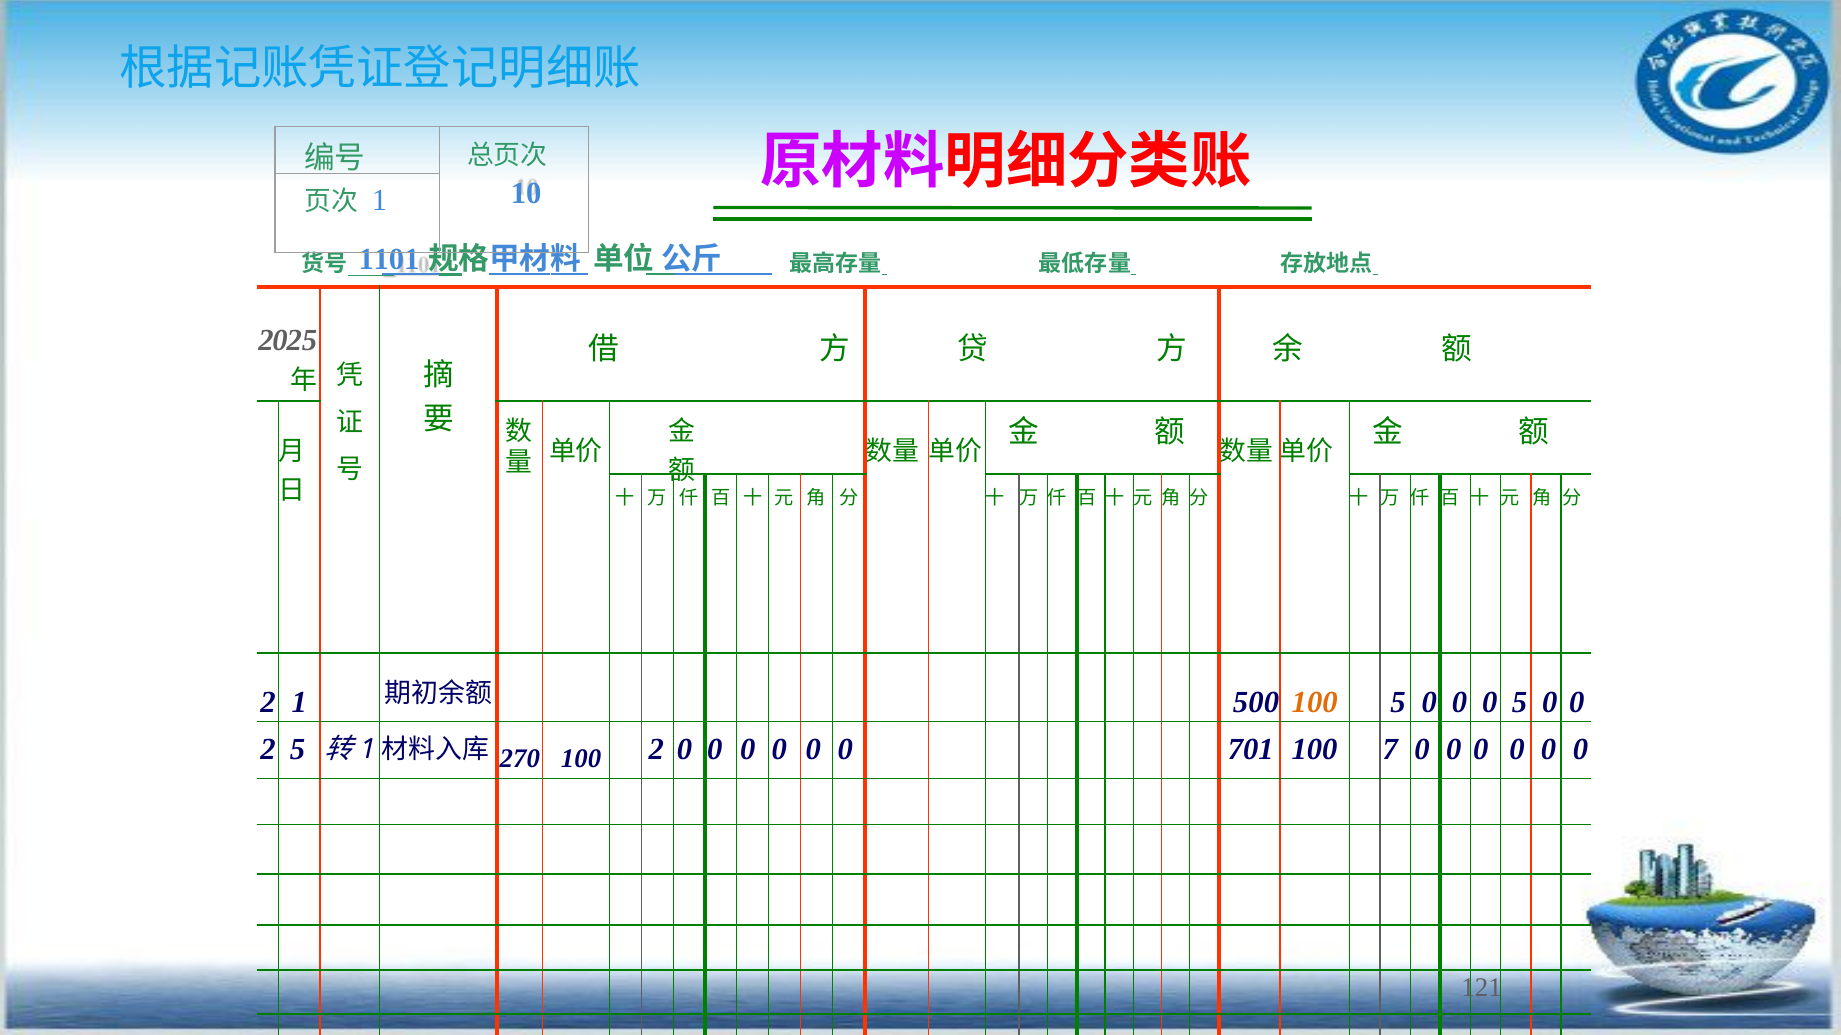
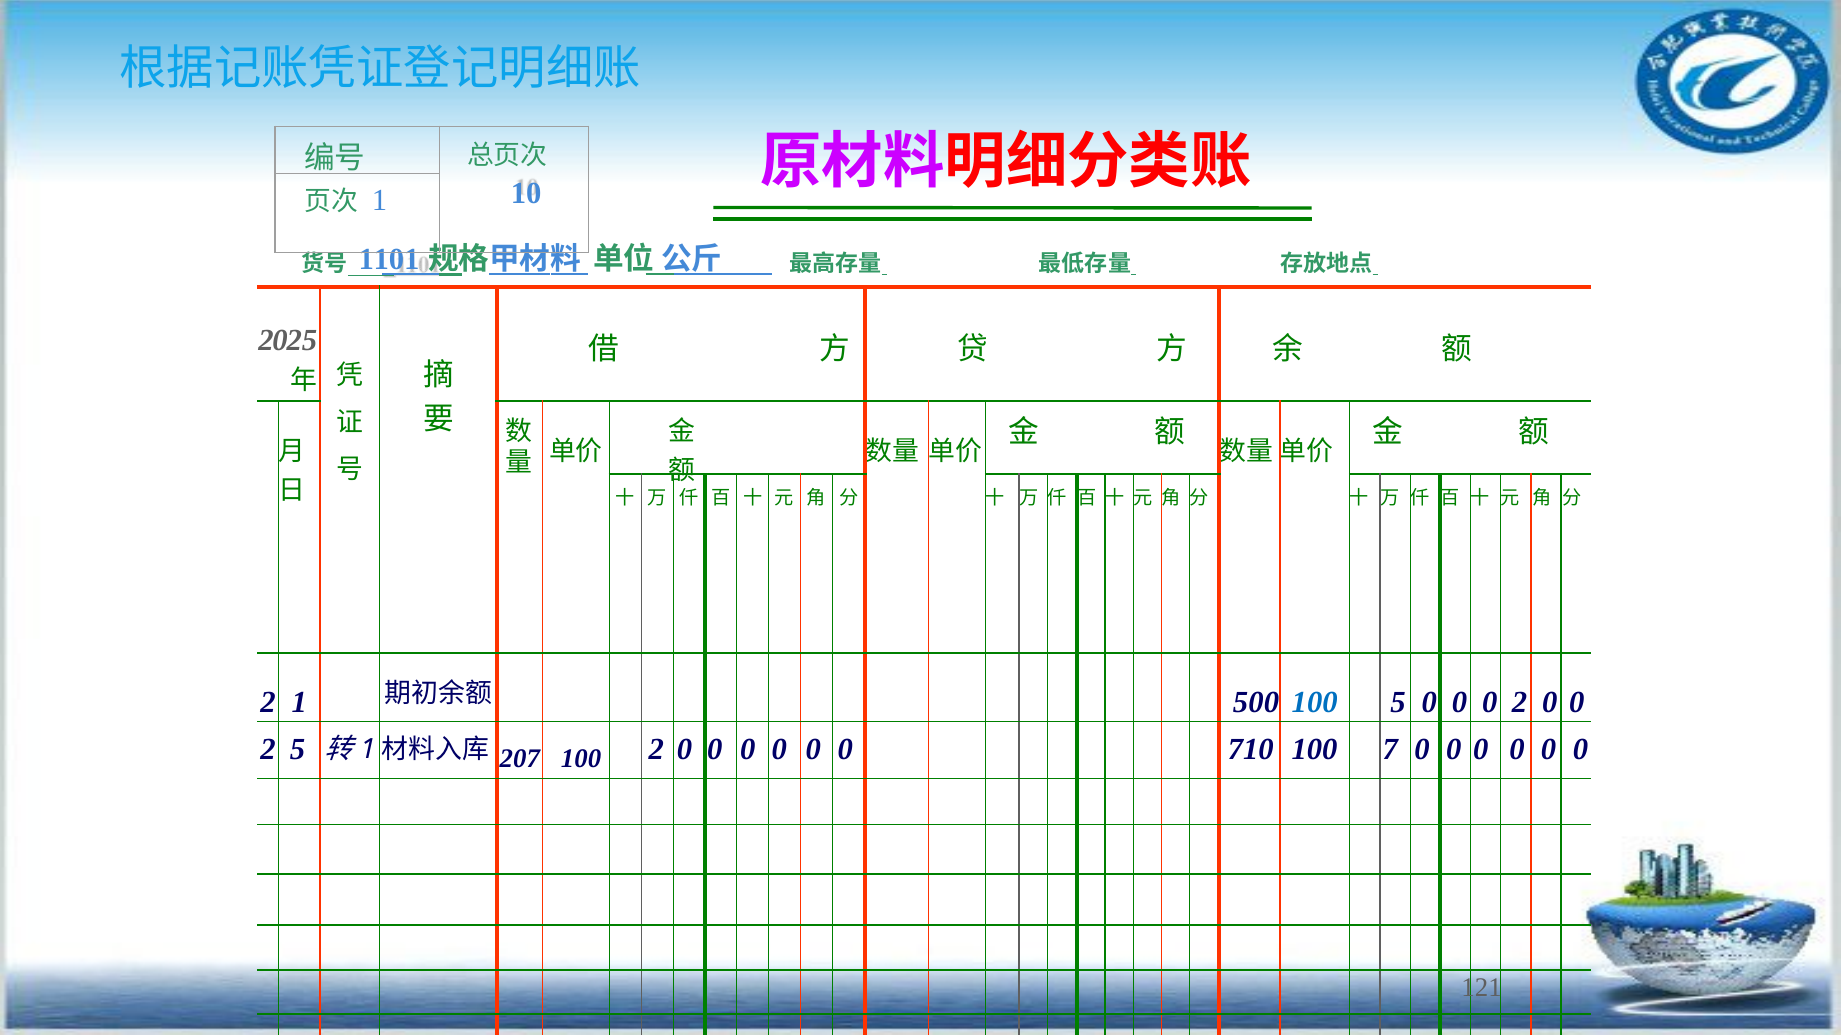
100 at (1315, 703) colour: orange -> blue
0 0 0 5: 5 -> 2
270: 270 -> 207
701: 701 -> 710
